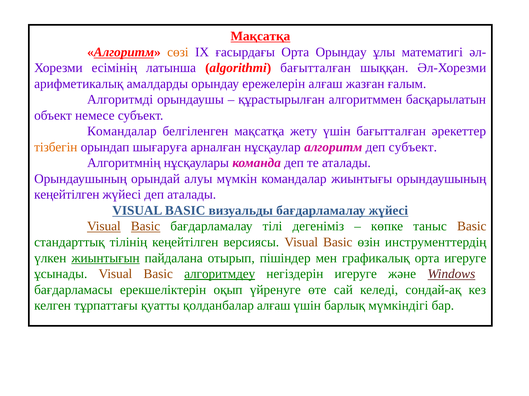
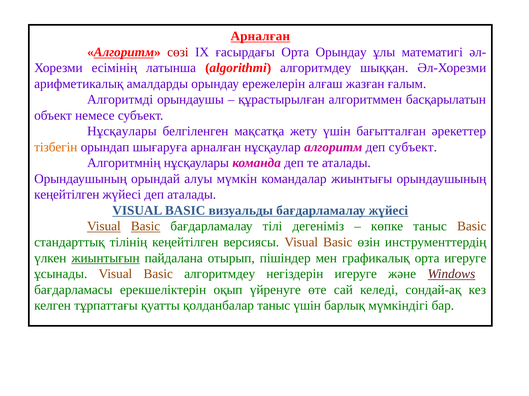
Мақсатқа at (260, 36): Мақсатқа -> Арналған
сөзі colour: orange -> red
algorithmi бағытталған: бағытталған -> алгоритмдеу
Командалар at (122, 132): Командалар -> Нұсқаулары
алгоритмдеу at (220, 274) underline: present -> none
қолданбалар алғаш: алғаш -> таныс
